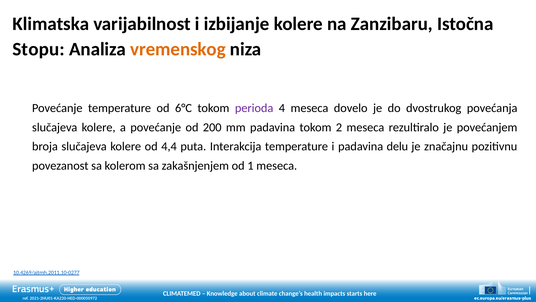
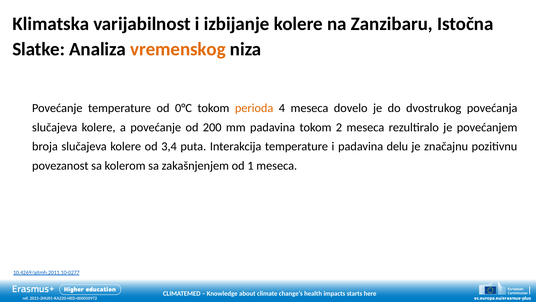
Stopu: Stopu -> Slatke
6°C: 6°C -> 0°C
perioda colour: purple -> orange
4,4: 4,4 -> 3,4
